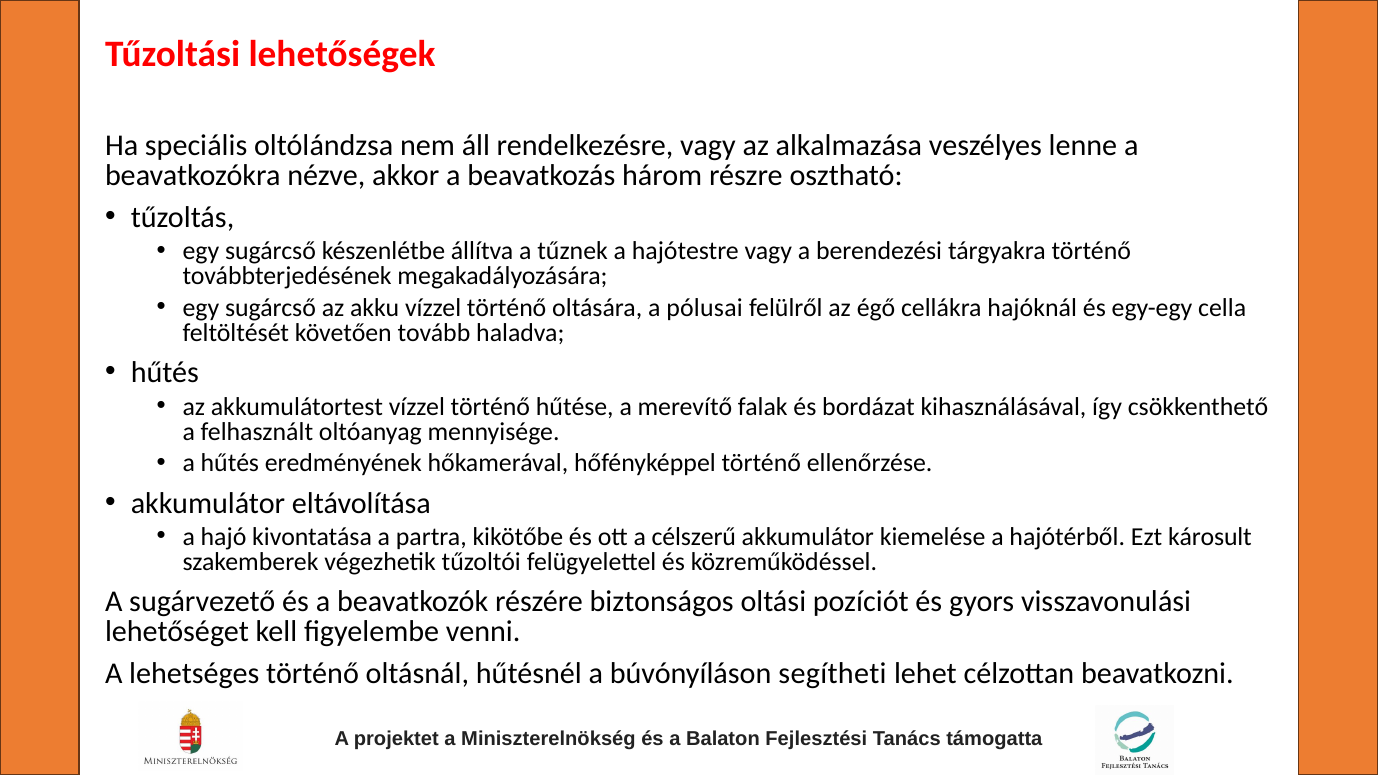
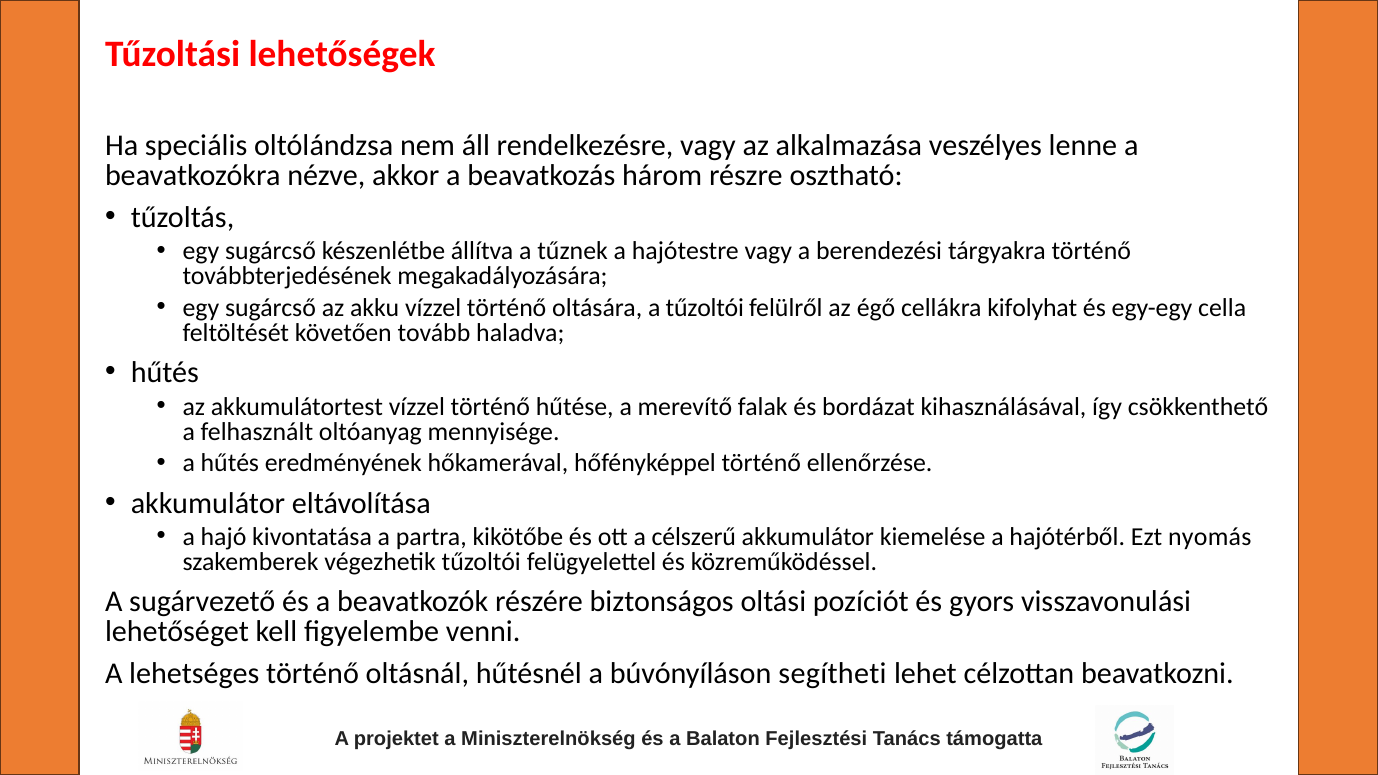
a pólusai: pólusai -> tűzoltói
hajóknál: hajóknál -> kifolyhat
károsult: károsult -> nyomás
